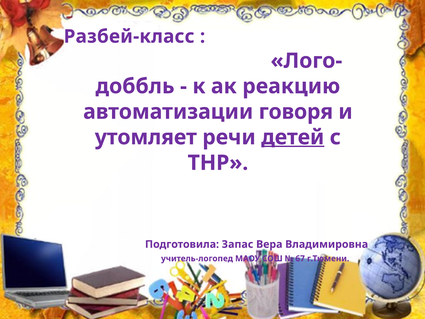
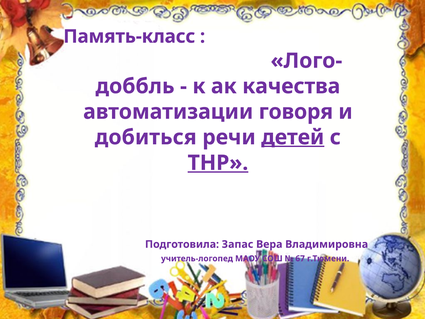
Разбей-класс: Разбей-класс -> Память-класс
реакцию: реакцию -> качества
утомляет: утомляет -> добиться
ТНР underline: none -> present
